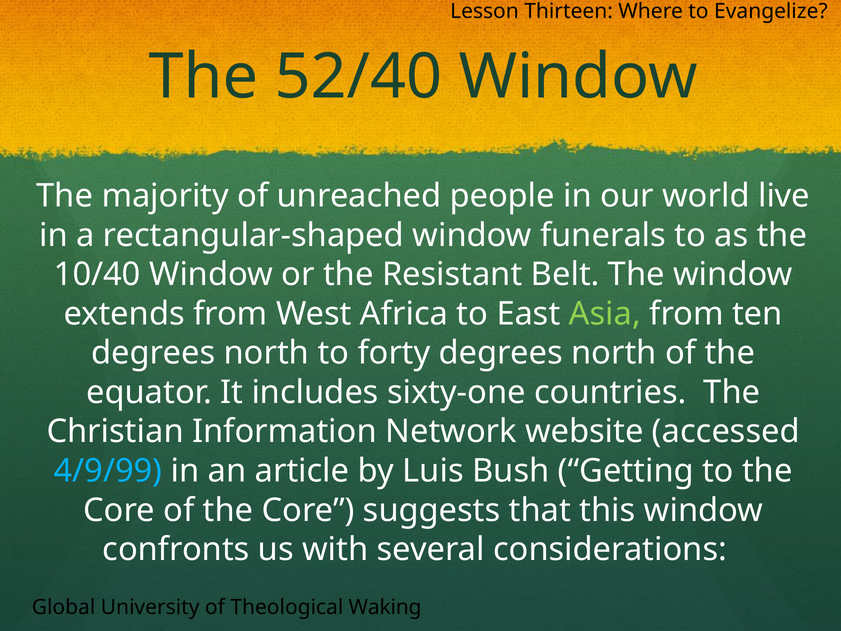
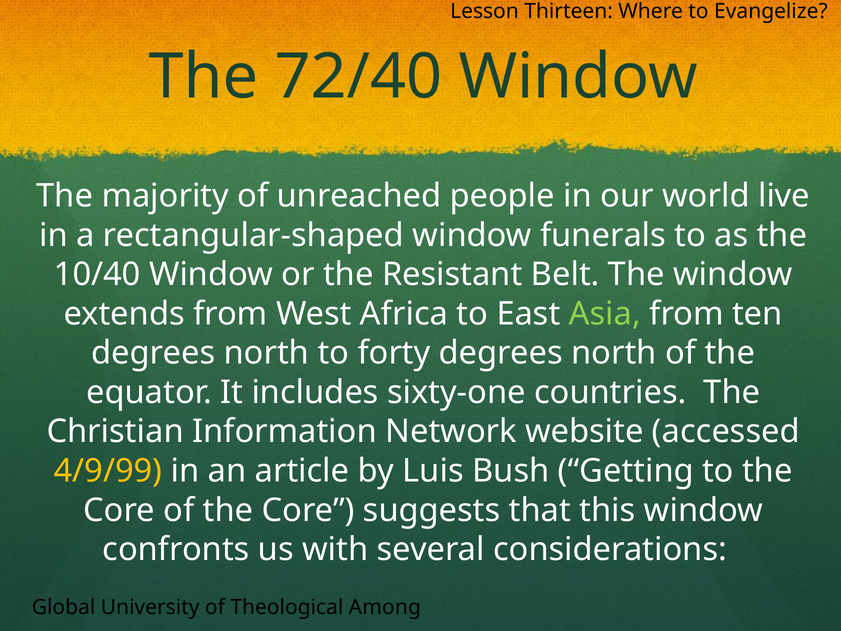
52/40: 52/40 -> 72/40
4/9/99 colour: light blue -> yellow
Waking: Waking -> Among
